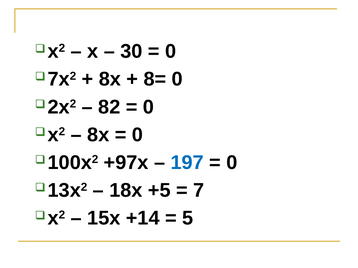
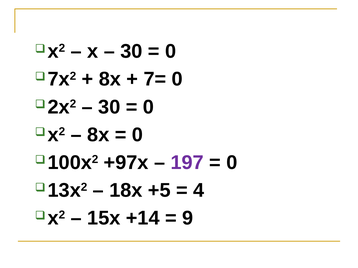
8=: 8= -> 7=
82 at (109, 107): 82 -> 30
197 colour: blue -> purple
7: 7 -> 4
5: 5 -> 9
